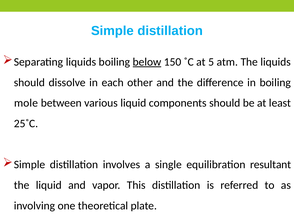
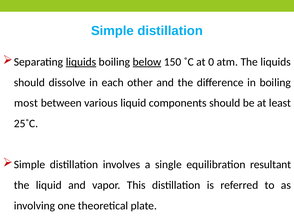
liquids at (81, 62) underline: none -> present
5: 5 -> 0
mole: mole -> most
